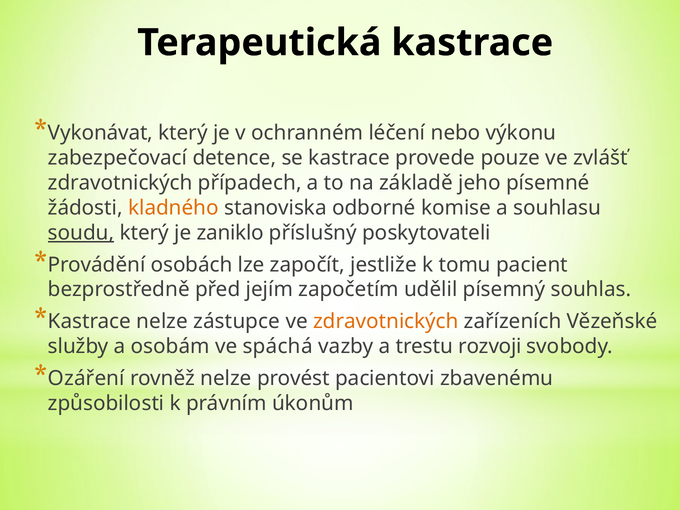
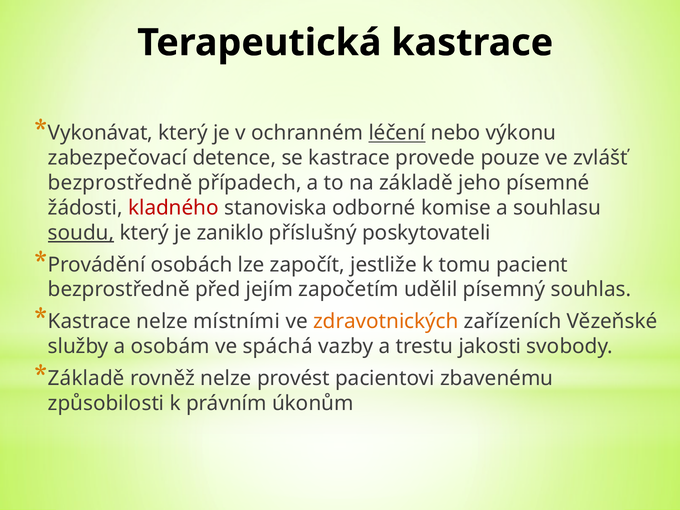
léčení underline: none -> present
zdravotnických at (120, 183): zdravotnických -> bezprostředně
kladného colour: orange -> red
zástupce: zástupce -> místními
rozvoji: rozvoji -> jakosti
Ozáření at (86, 378): Ozáření -> Základě
